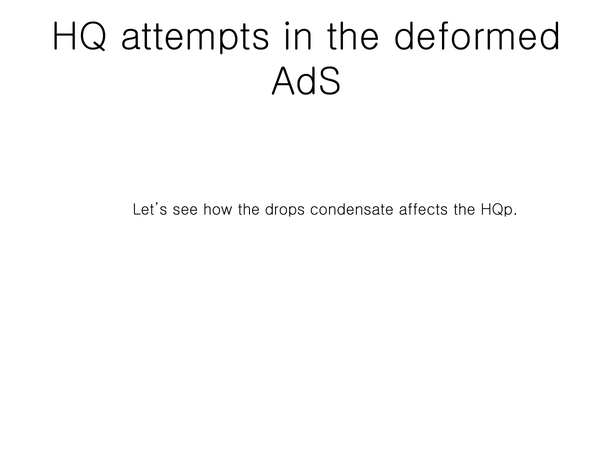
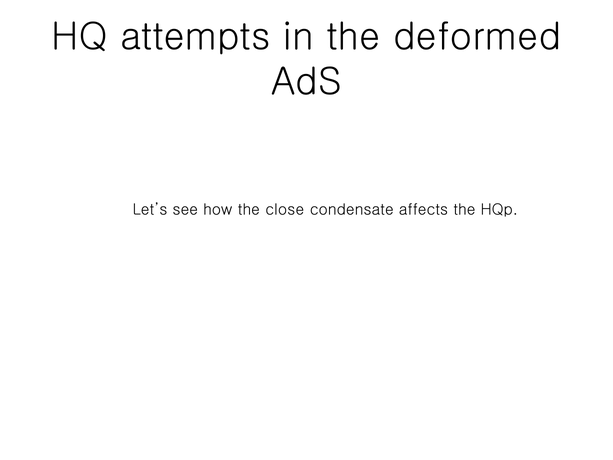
drops: drops -> close
